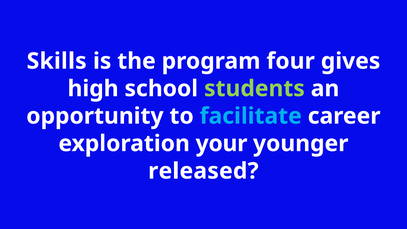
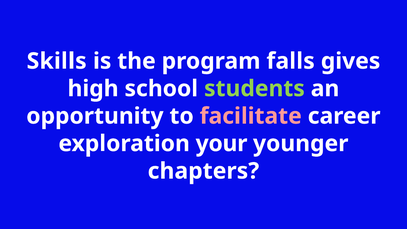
four: four -> falls
facilitate colour: light blue -> pink
released: released -> chapters
